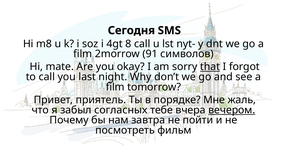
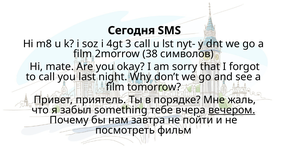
8: 8 -> 3
91: 91 -> 38
that underline: present -> none
согласных: согласных -> something
